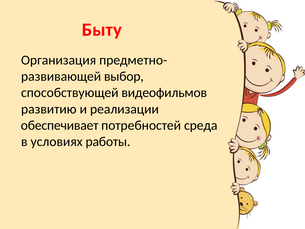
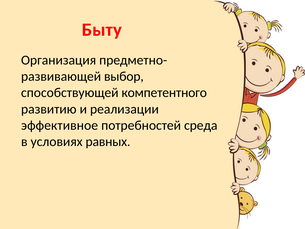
видеофильмов: видеофильмов -> компетентного
обеспечивает: обеспечивает -> эффективное
работы: работы -> равных
